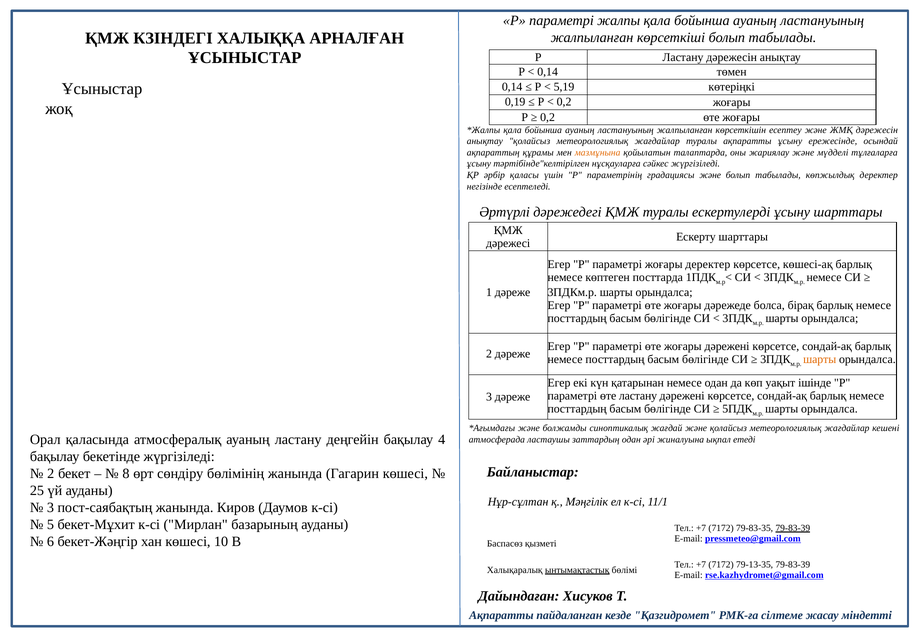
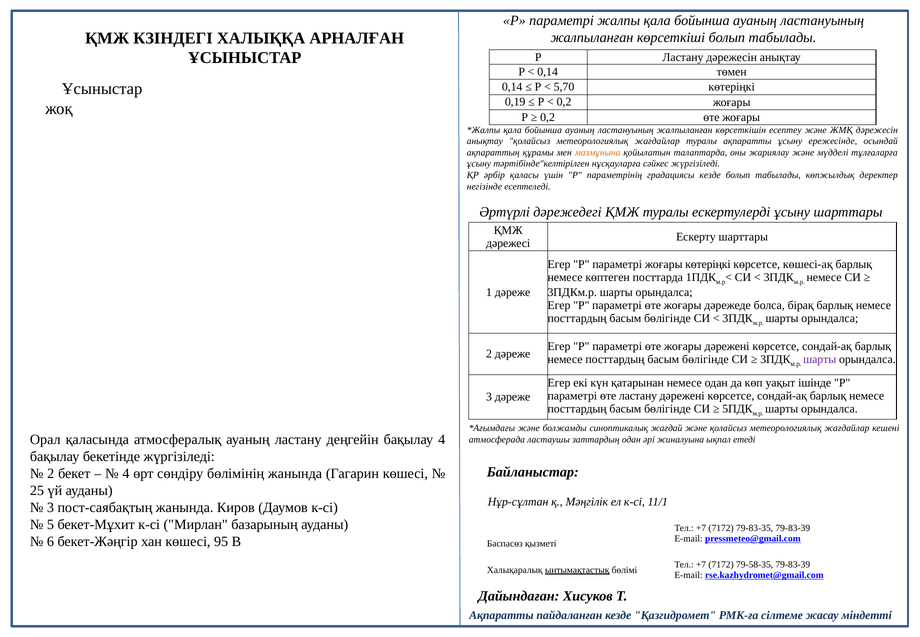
5,19: 5,19 -> 5,70
градациясы және: және -> кезде
жоғары деректер: деректер -> көтеріңкі
шарты at (820, 359) colour: orange -> purple
8 at (126, 474): 8 -> 4
79-83-39 at (793, 528) underline: present -> none
10: 10 -> 95
79-13-35: 79-13-35 -> 79-58-35
